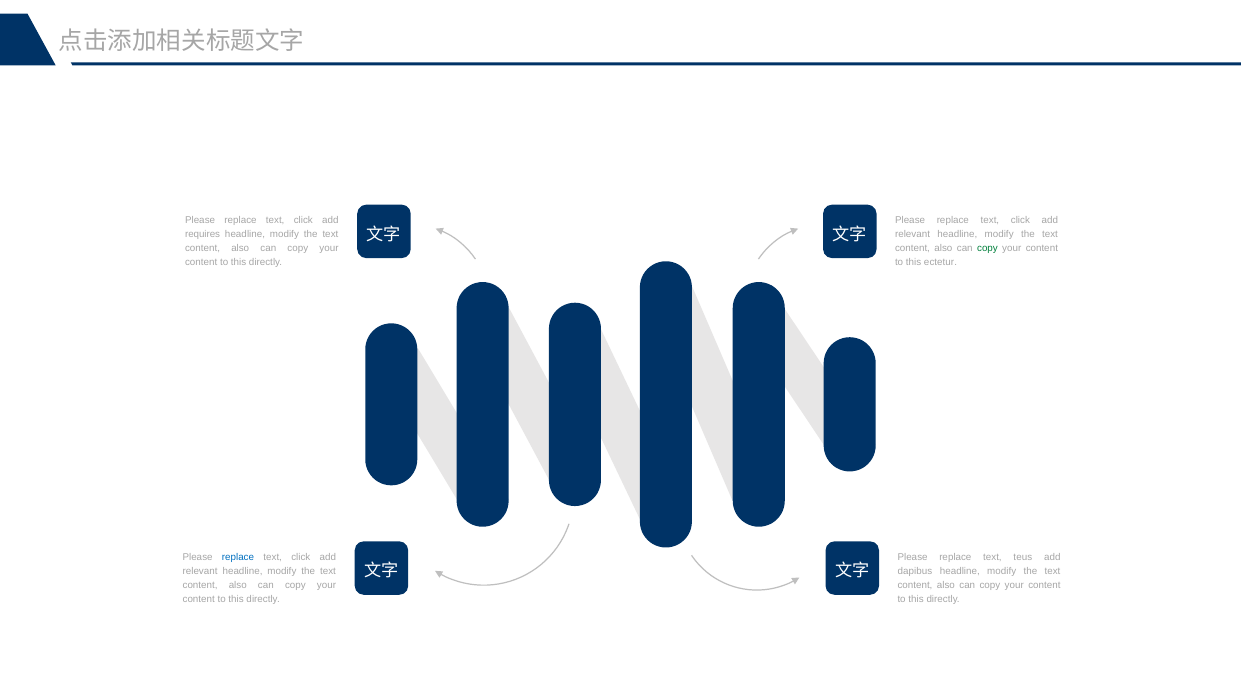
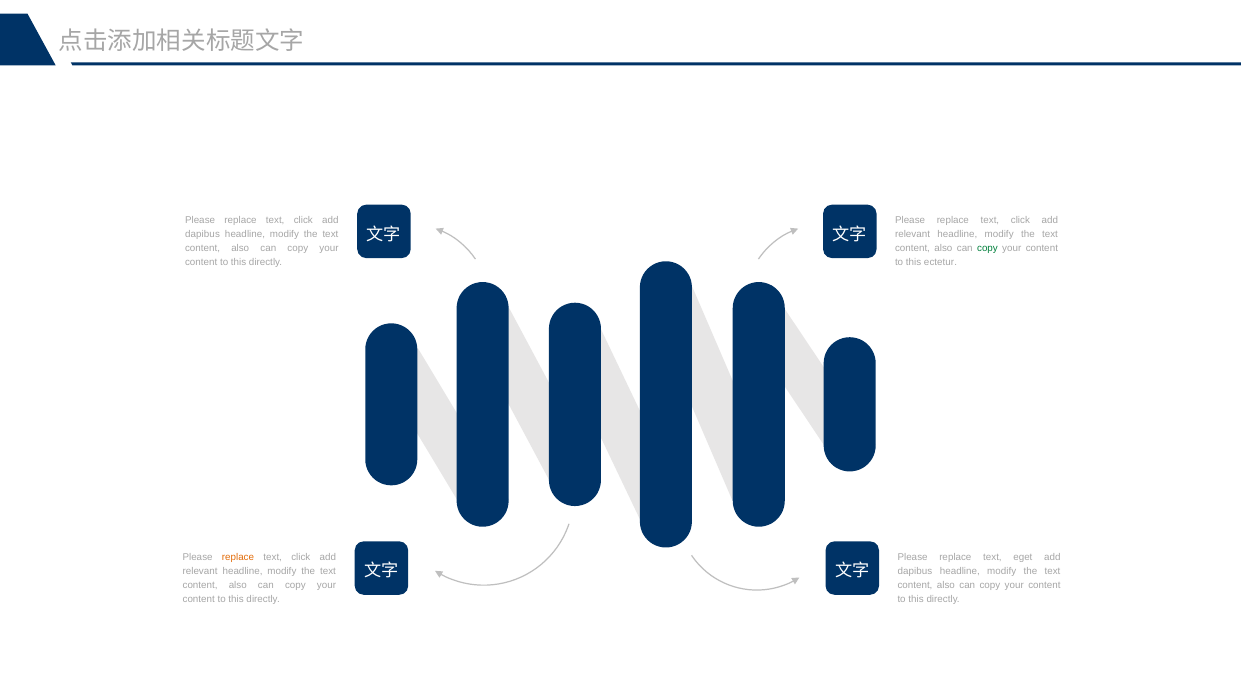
requires at (203, 235): requires -> dapibus
replace at (238, 557) colour: blue -> orange
teus: teus -> eget
